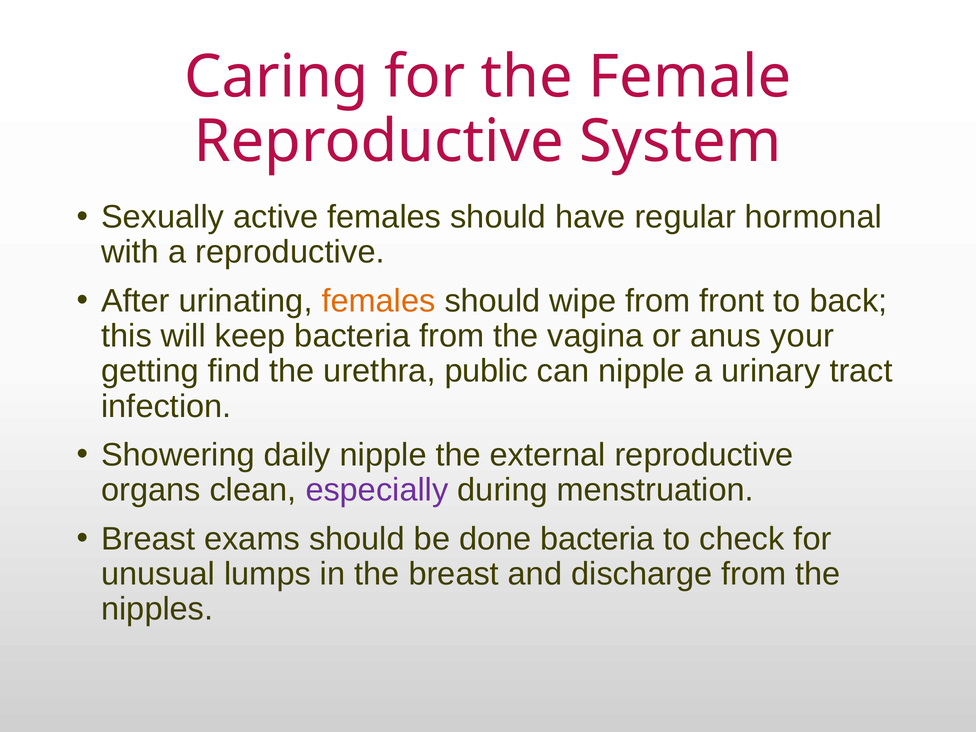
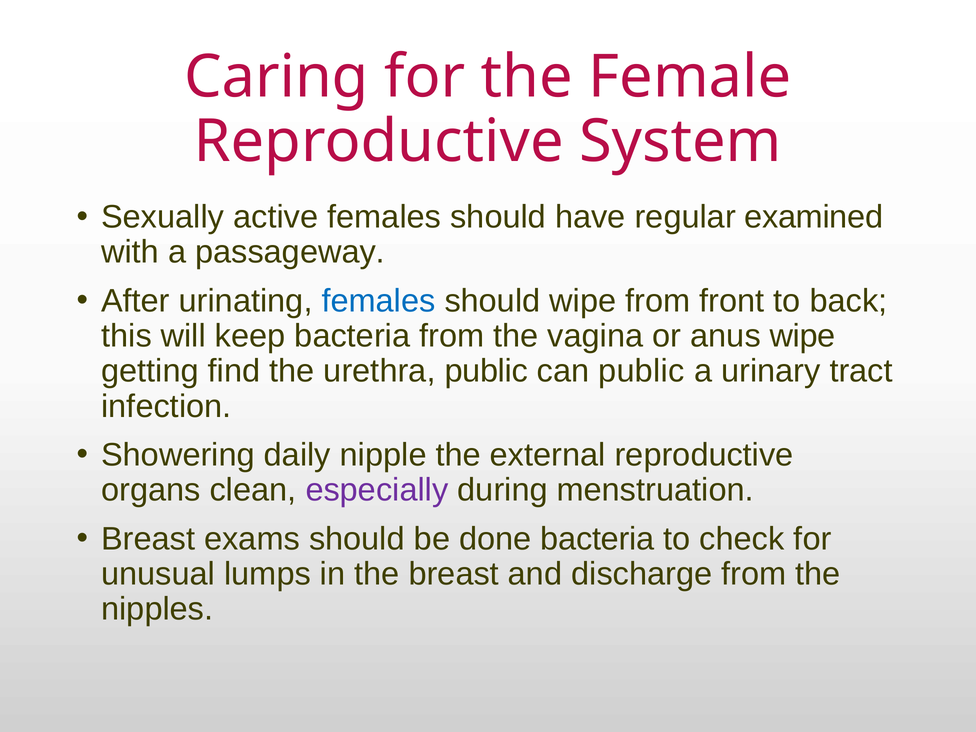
hormonal: hormonal -> examined
a reproductive: reproductive -> passageway
females at (379, 301) colour: orange -> blue
anus your: your -> wipe
can nipple: nipple -> public
